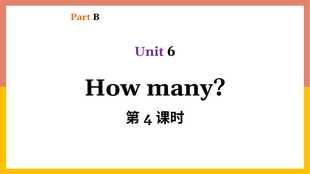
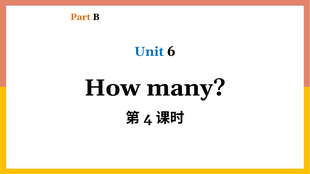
Unit colour: purple -> blue
